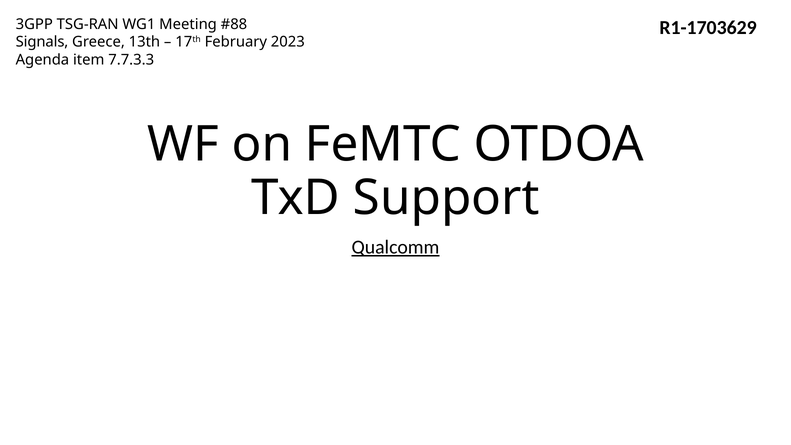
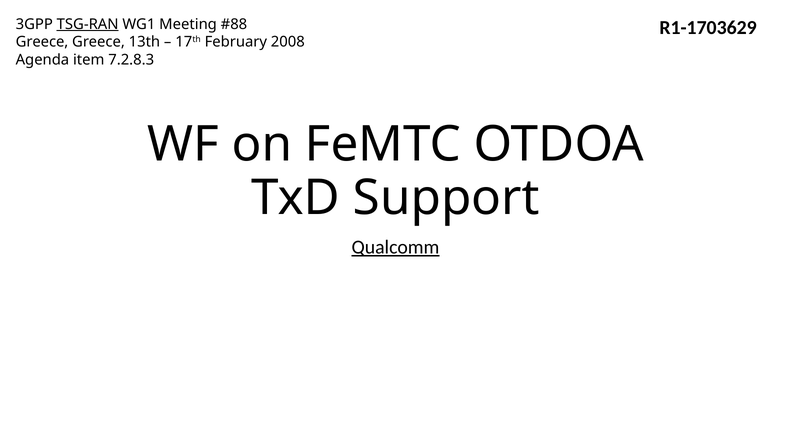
TSG-RAN underline: none -> present
Signals at (42, 42): Signals -> Greece
2023: 2023 -> 2008
7.7.3.3: 7.7.3.3 -> 7.2.8.3
